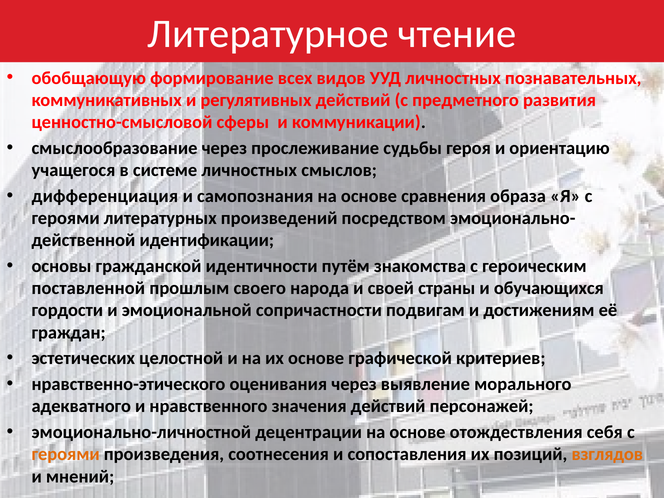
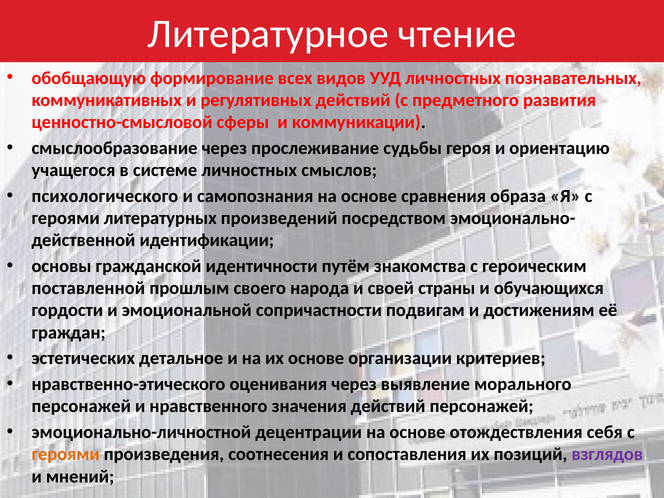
дифференциация: дифференциация -> психологического
целостной: целостной -> детальное
графической: графической -> организации
адекватного at (81, 406): адекватного -> персонажей
взглядов colour: orange -> purple
